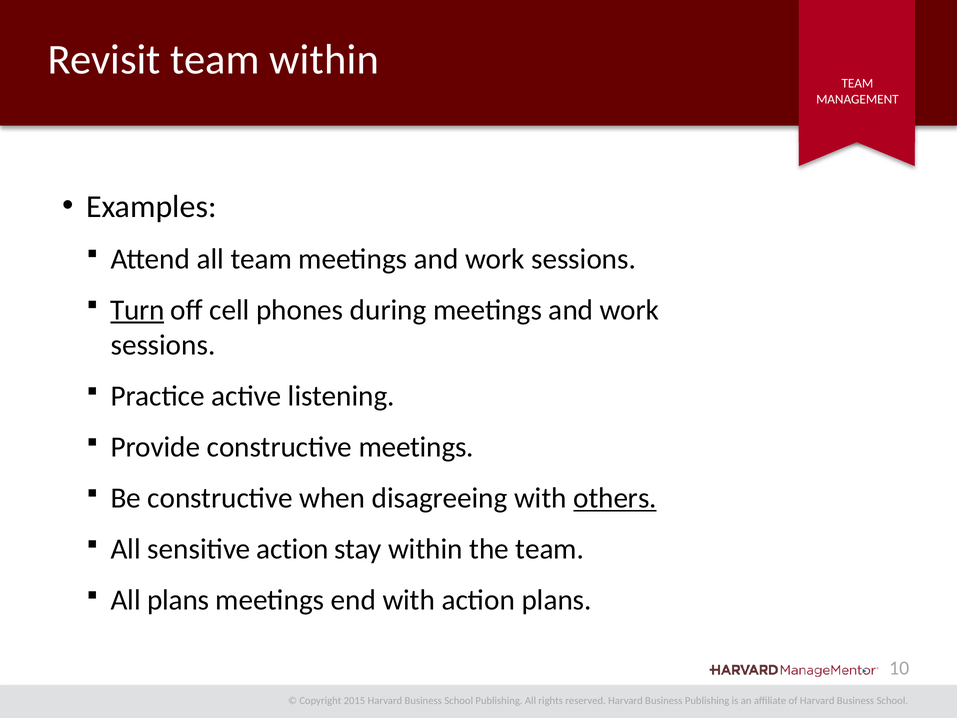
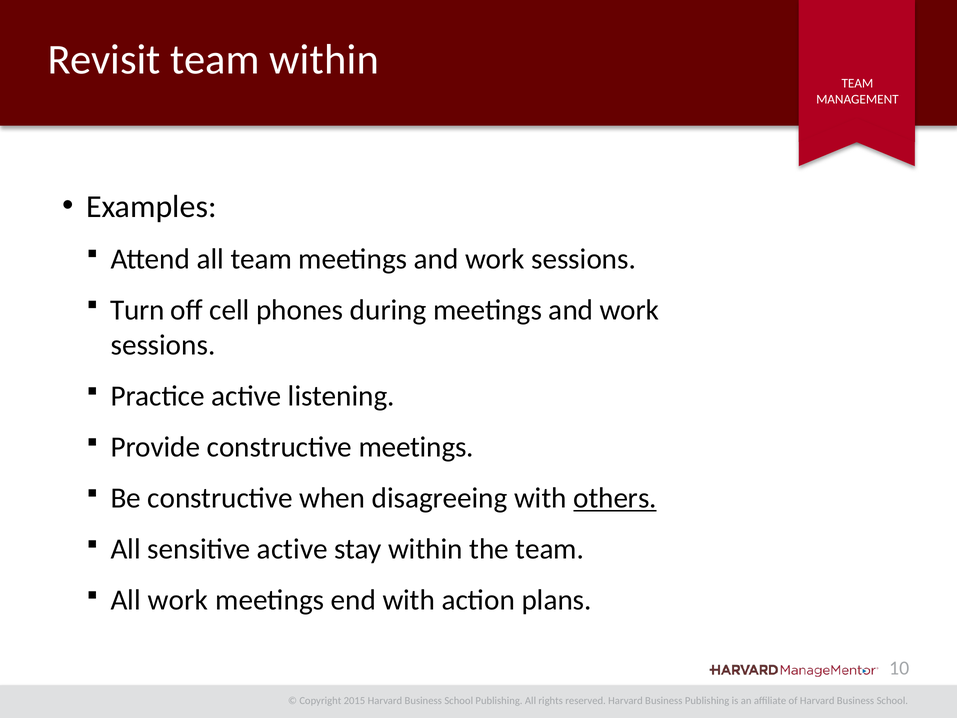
Turn underline: present -> none
sensitive action: action -> active
All plans: plans -> work
